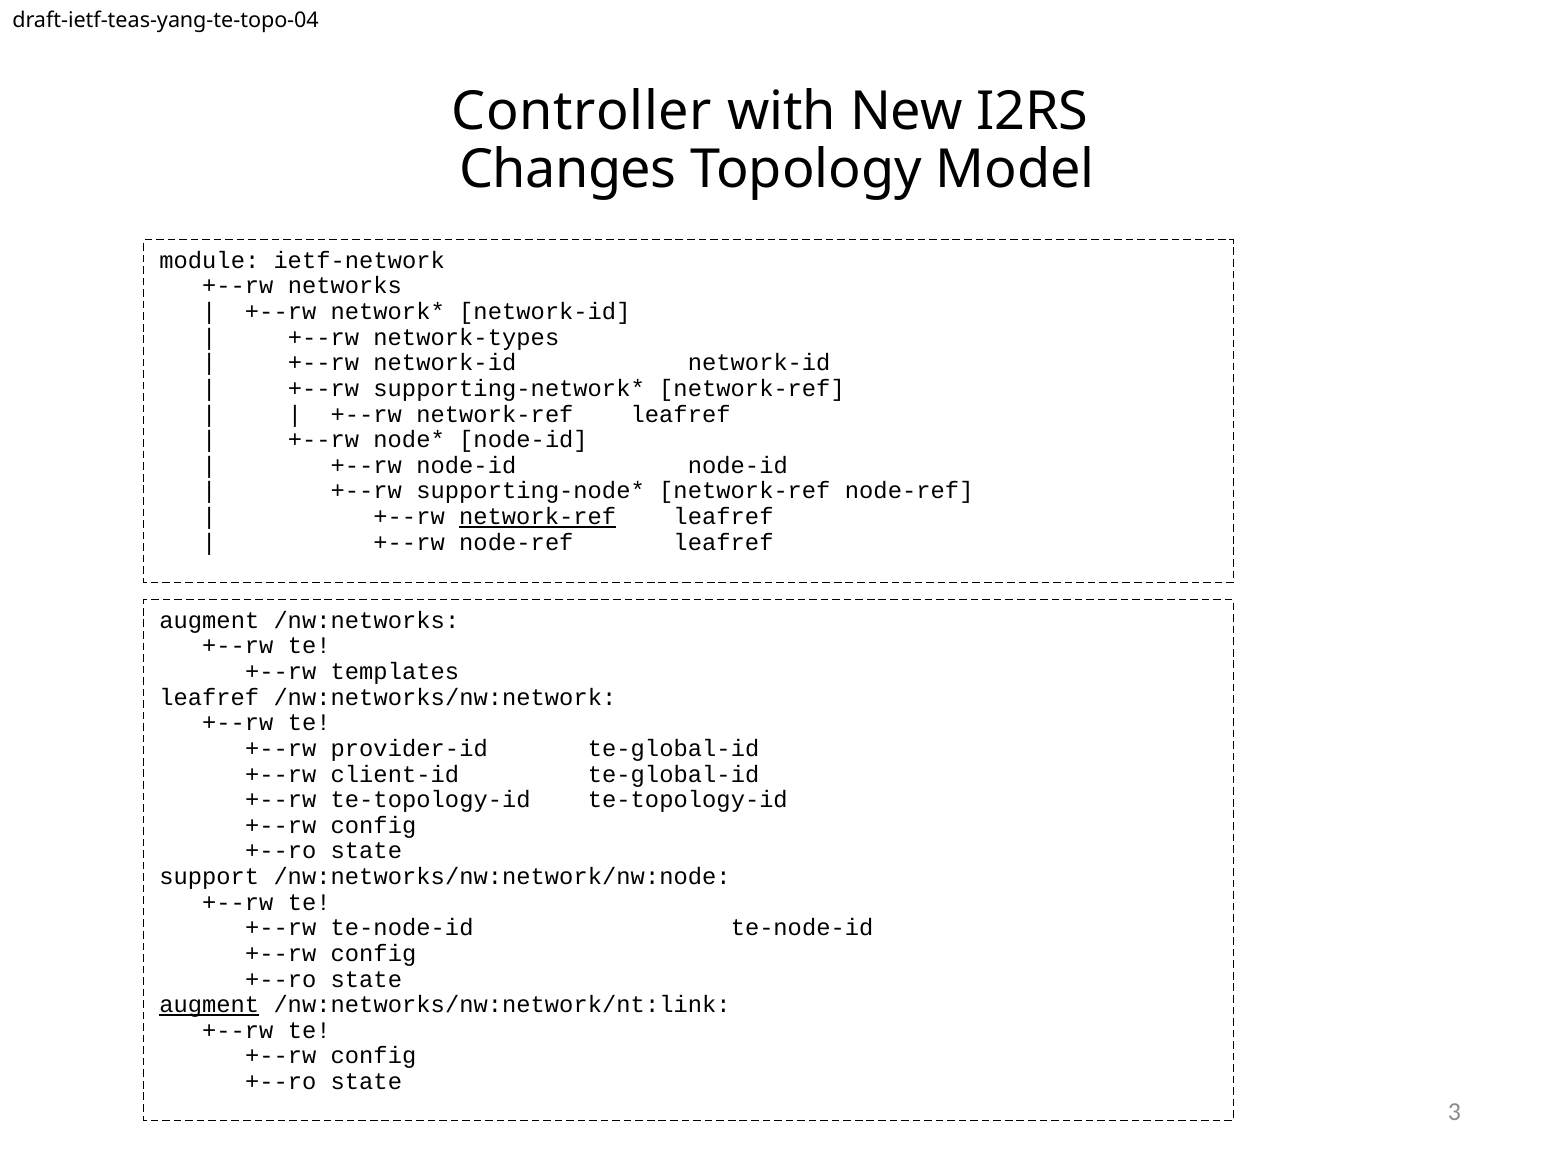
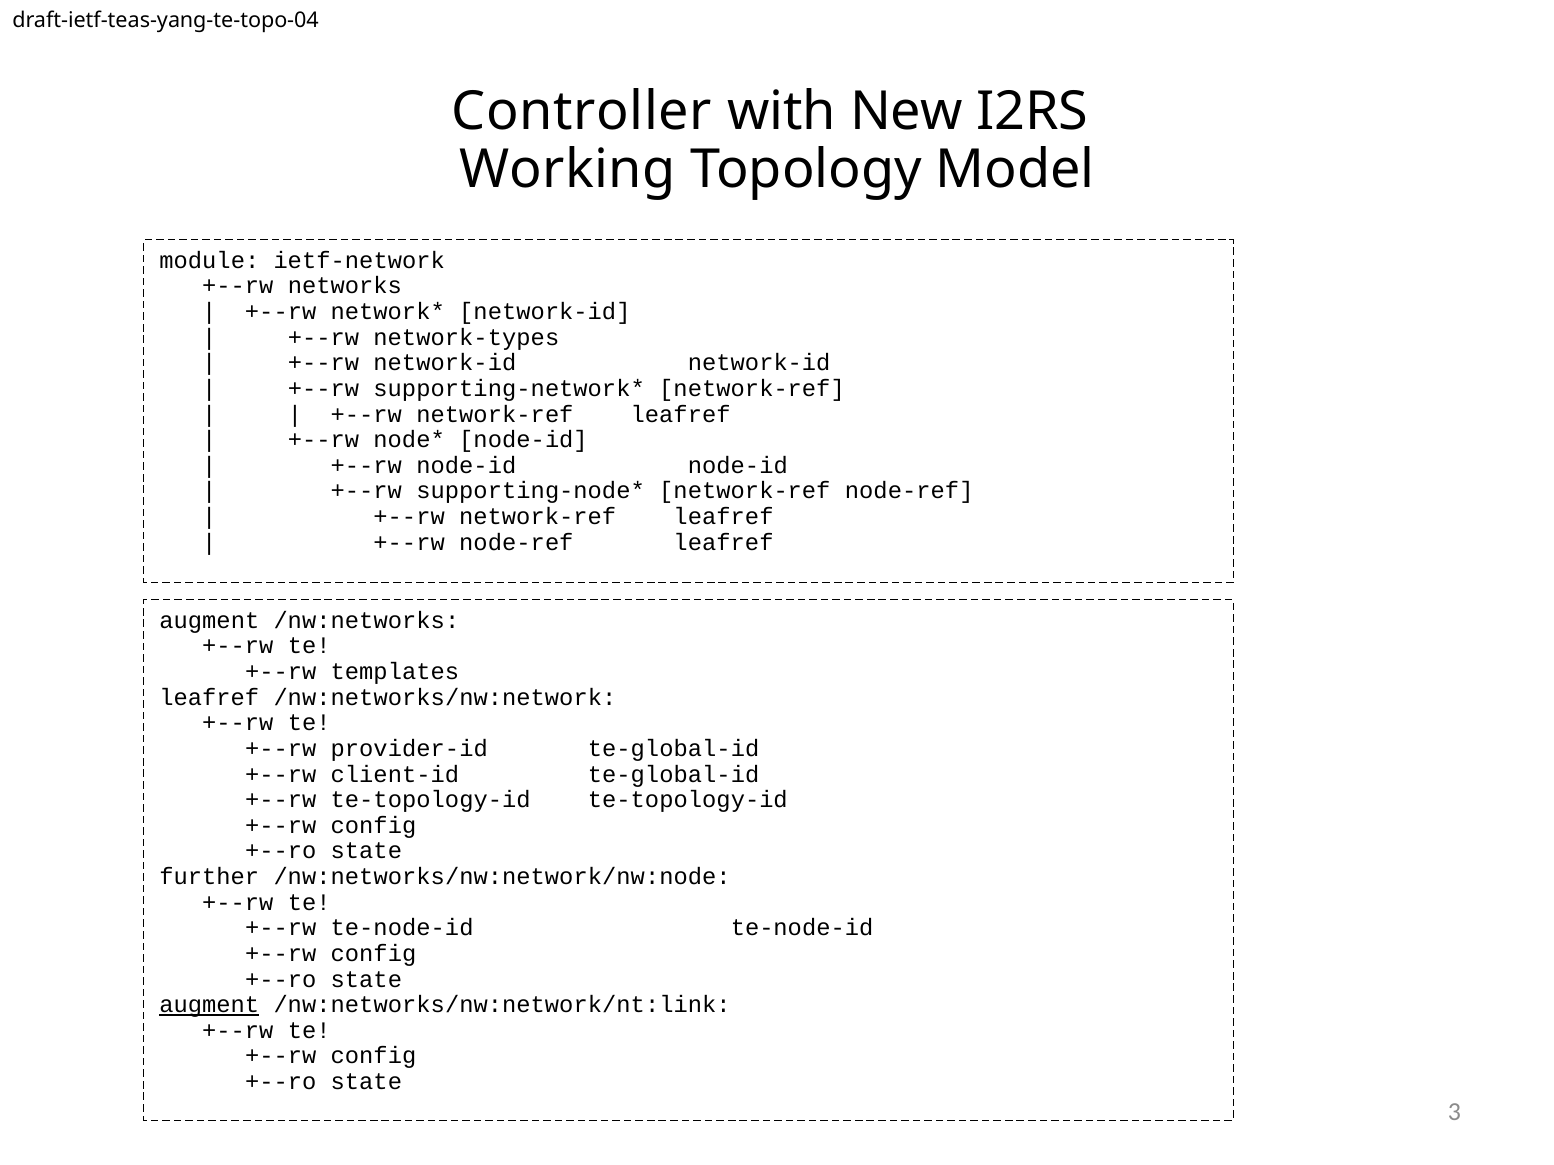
Changes: Changes -> Working
network-ref at (538, 517) underline: present -> none
support: support -> further
